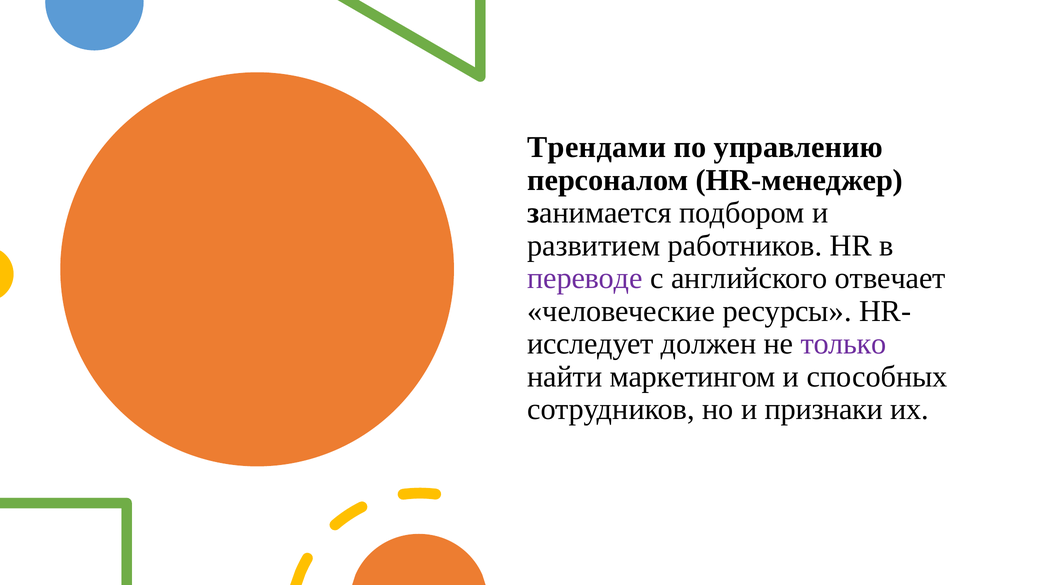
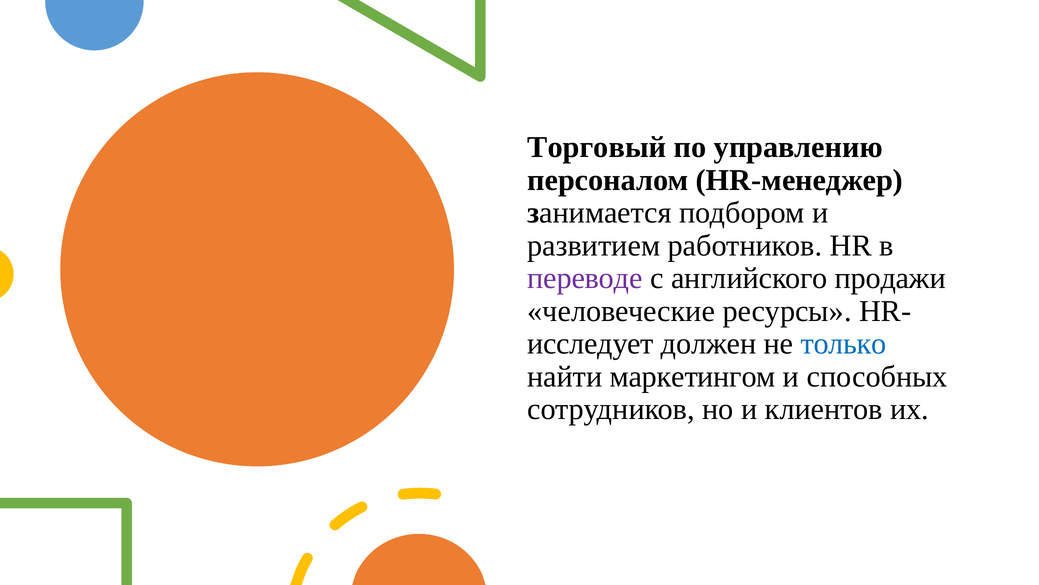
Трендами: Трендами -> Торговый
отвечает: отвечает -> продажи
только colour: purple -> blue
признаки: признаки -> клиентов
